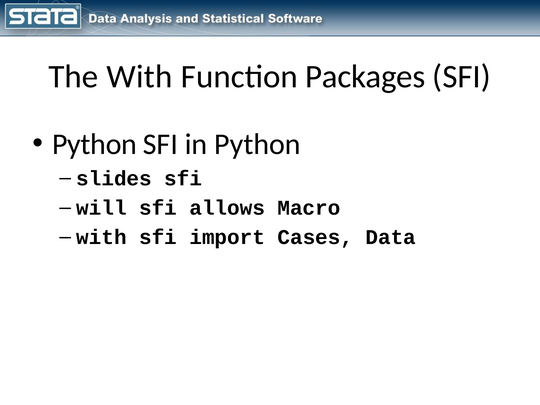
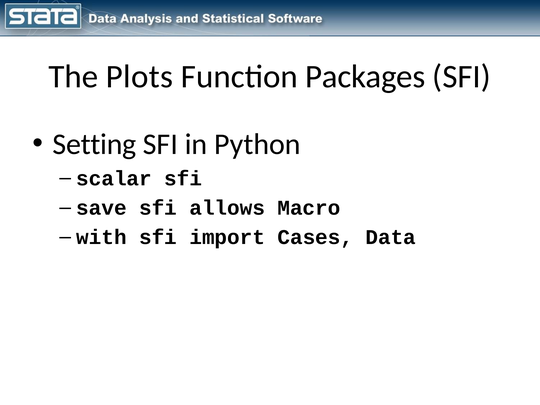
The With: With -> Plots
Python at (95, 144): Python -> Setting
slides: slides -> scalar
will: will -> save
